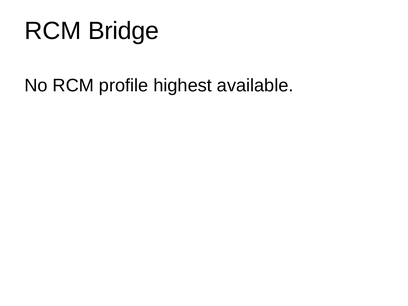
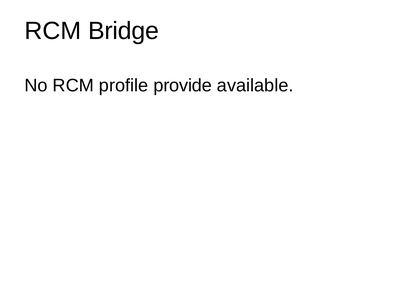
highest: highest -> provide
